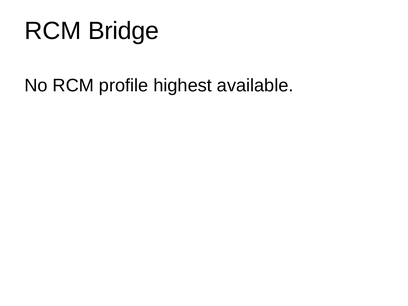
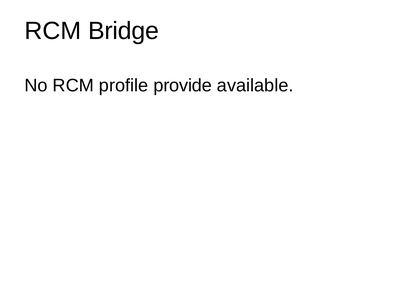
highest: highest -> provide
